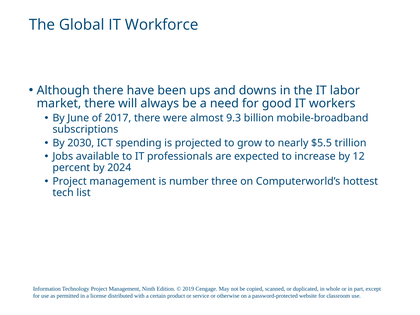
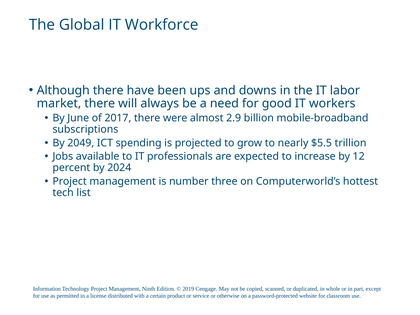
9.3: 9.3 -> 2.9
2030: 2030 -> 2049
